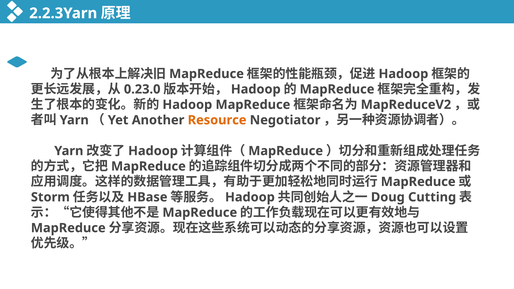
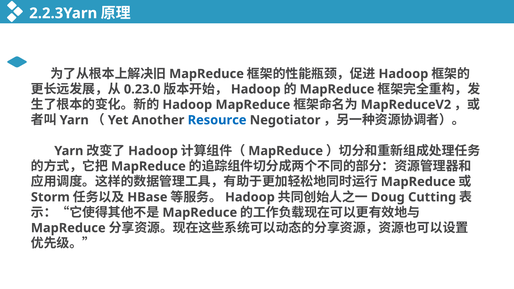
Resource colour: orange -> blue
